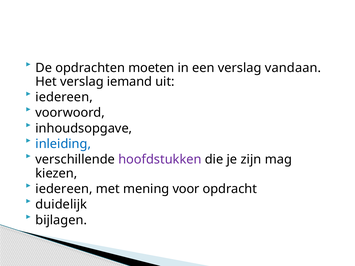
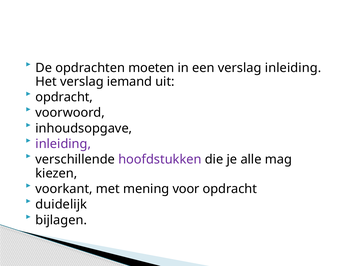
verslag vandaan: vandaan -> inleiding
iedereen at (64, 97): iedereen -> opdracht
inleiding at (63, 144) colour: blue -> purple
zijn: zijn -> alle
iedereen at (64, 189): iedereen -> voorkant
